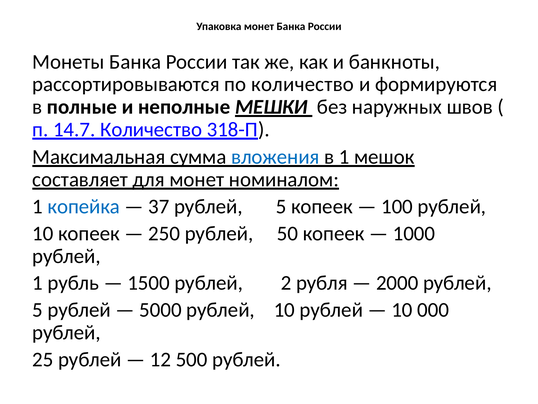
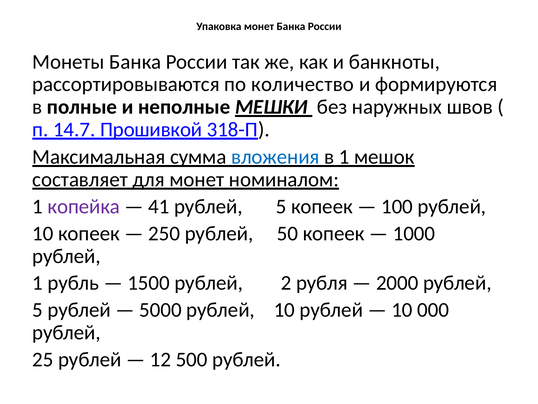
14.7 Количество: Количество -> Прошивкой
копейка colour: blue -> purple
37: 37 -> 41
